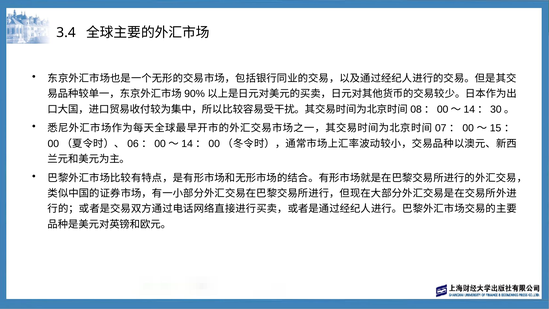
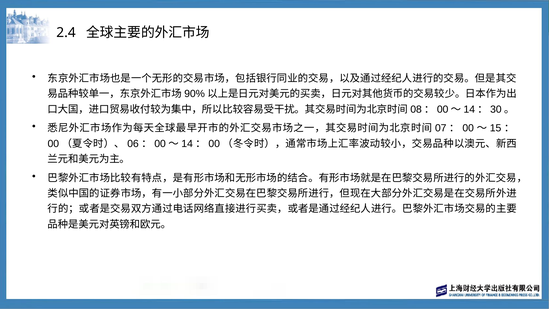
3.4: 3.4 -> 2.4
